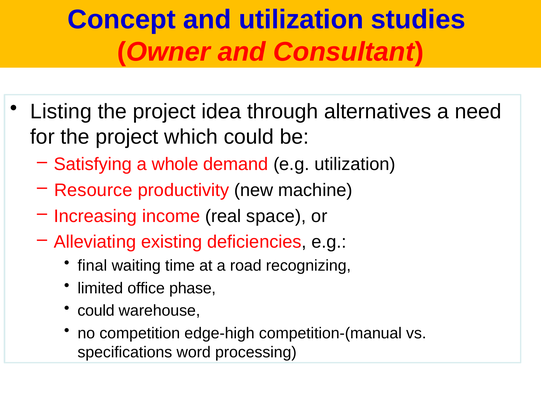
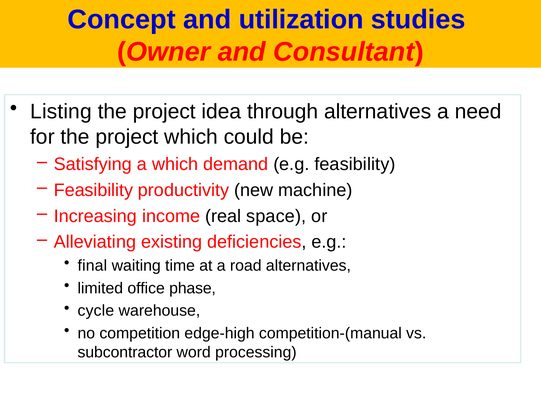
a whole: whole -> which
e.g utilization: utilization -> feasibility
Resource at (93, 190): Resource -> Feasibility
road recognizing: recognizing -> alternatives
could at (96, 311): could -> cycle
specifications: specifications -> subcontractor
